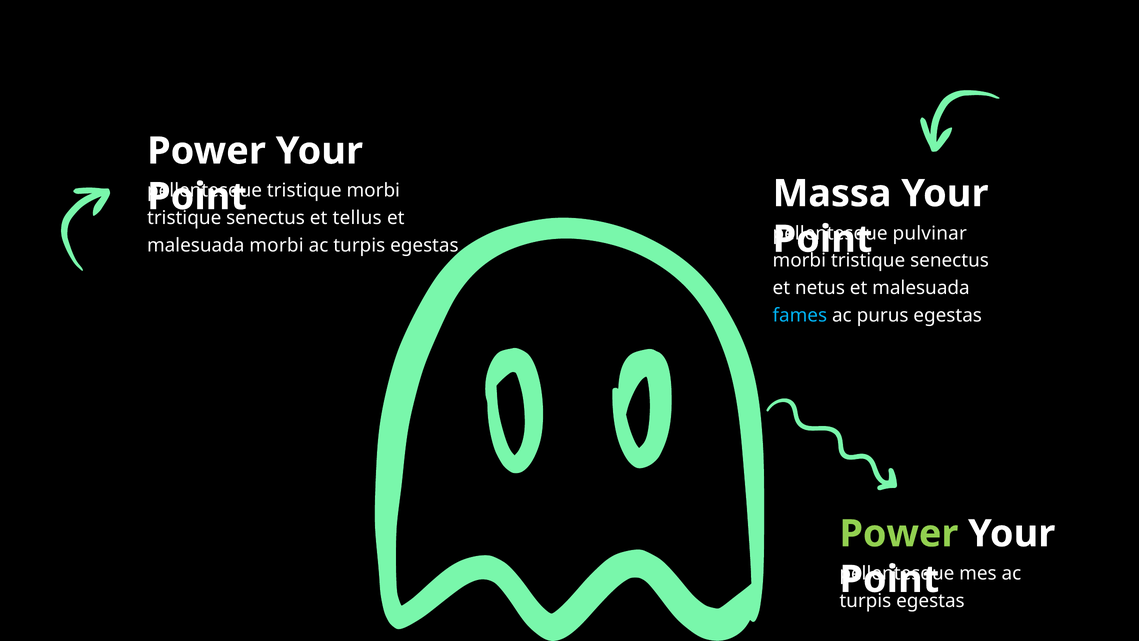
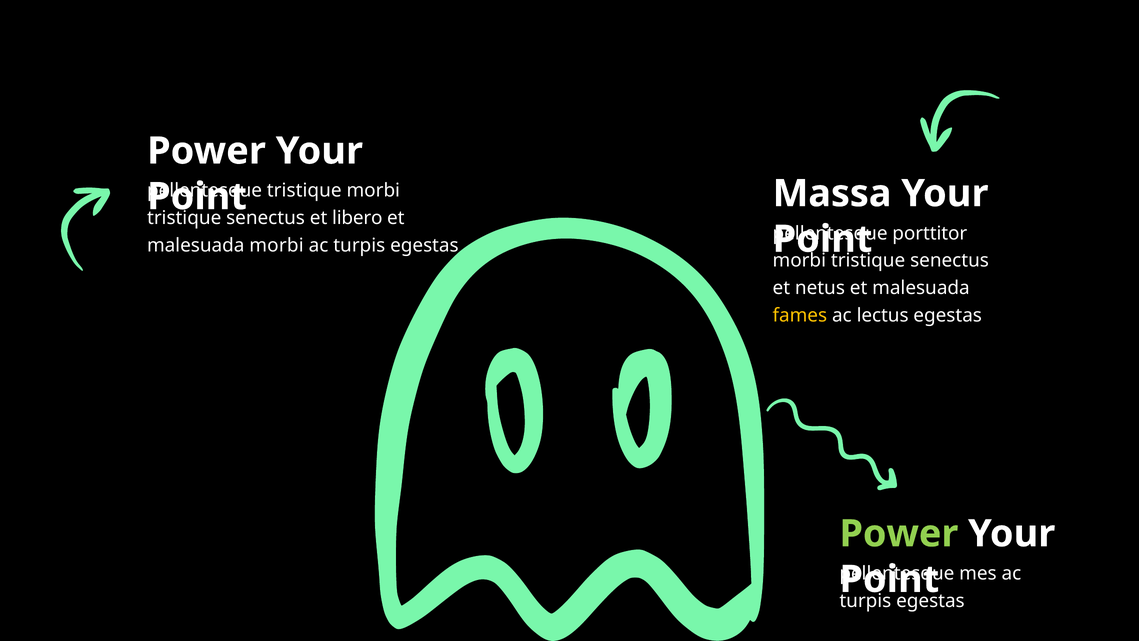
tellus: tellus -> libero
pulvinar: pulvinar -> porttitor
fames colour: light blue -> yellow
purus: purus -> lectus
